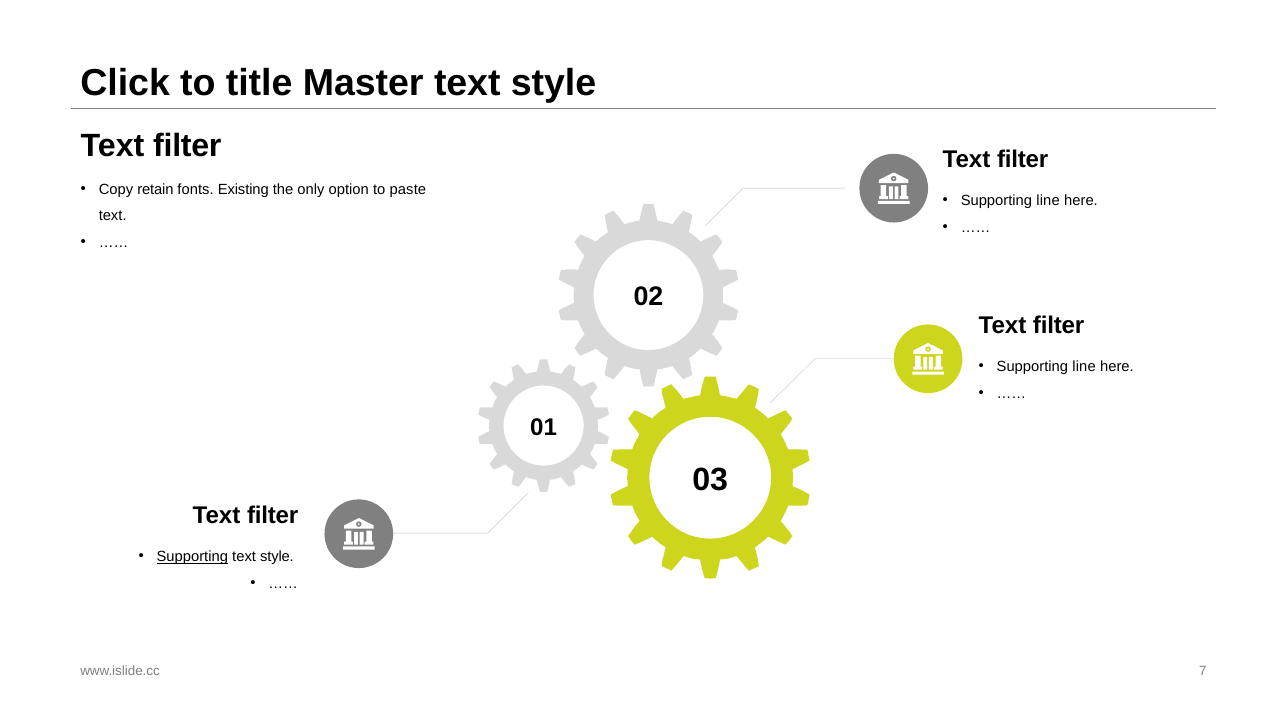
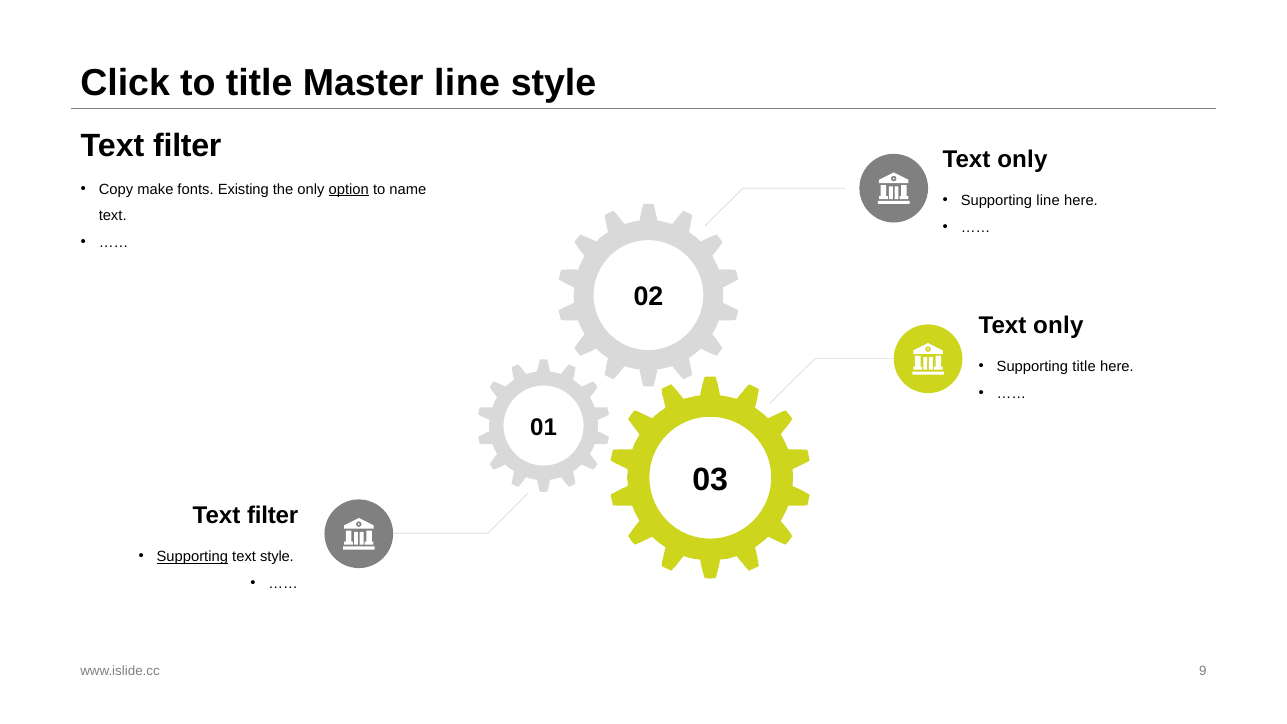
Master text: text -> line
filter at (1023, 160): filter -> only
retain: retain -> make
option underline: none -> present
paste: paste -> name
filter at (1059, 325): filter -> only
line at (1084, 367): line -> title
7: 7 -> 9
